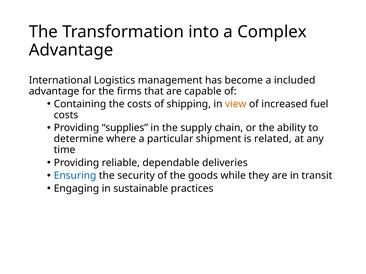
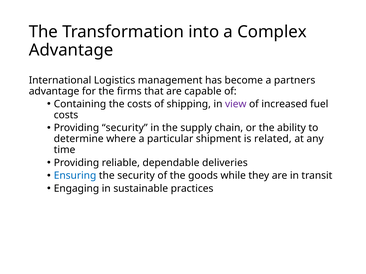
included: included -> partners
view colour: orange -> purple
Providing supplies: supplies -> security
